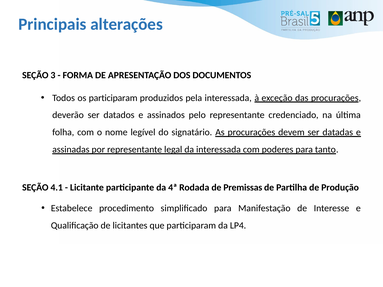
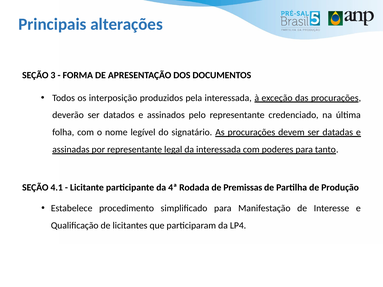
os participaram: participaram -> interposição
